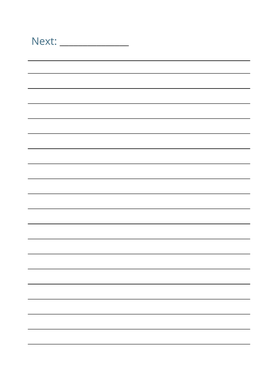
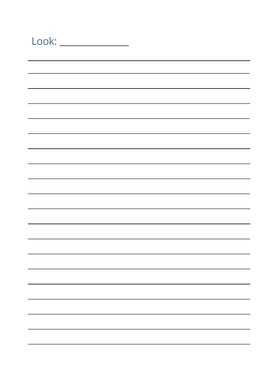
Next: Next -> Look
